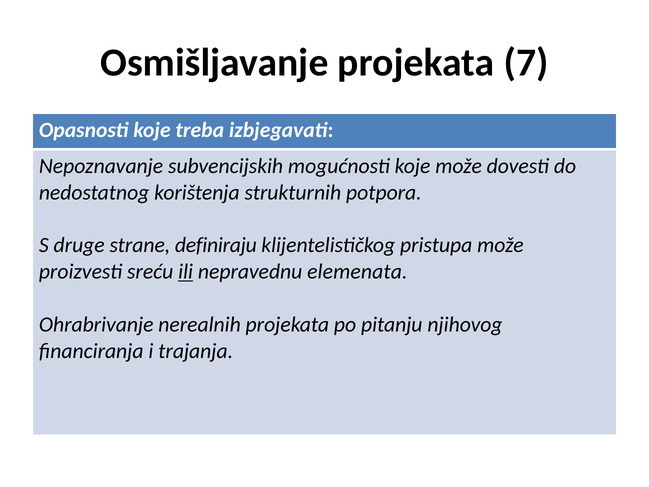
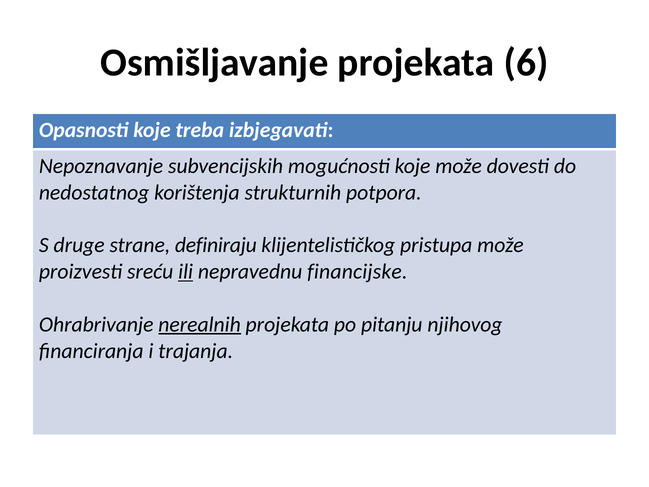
7: 7 -> 6
elemenata: elemenata -> financijske
nerealnih underline: none -> present
